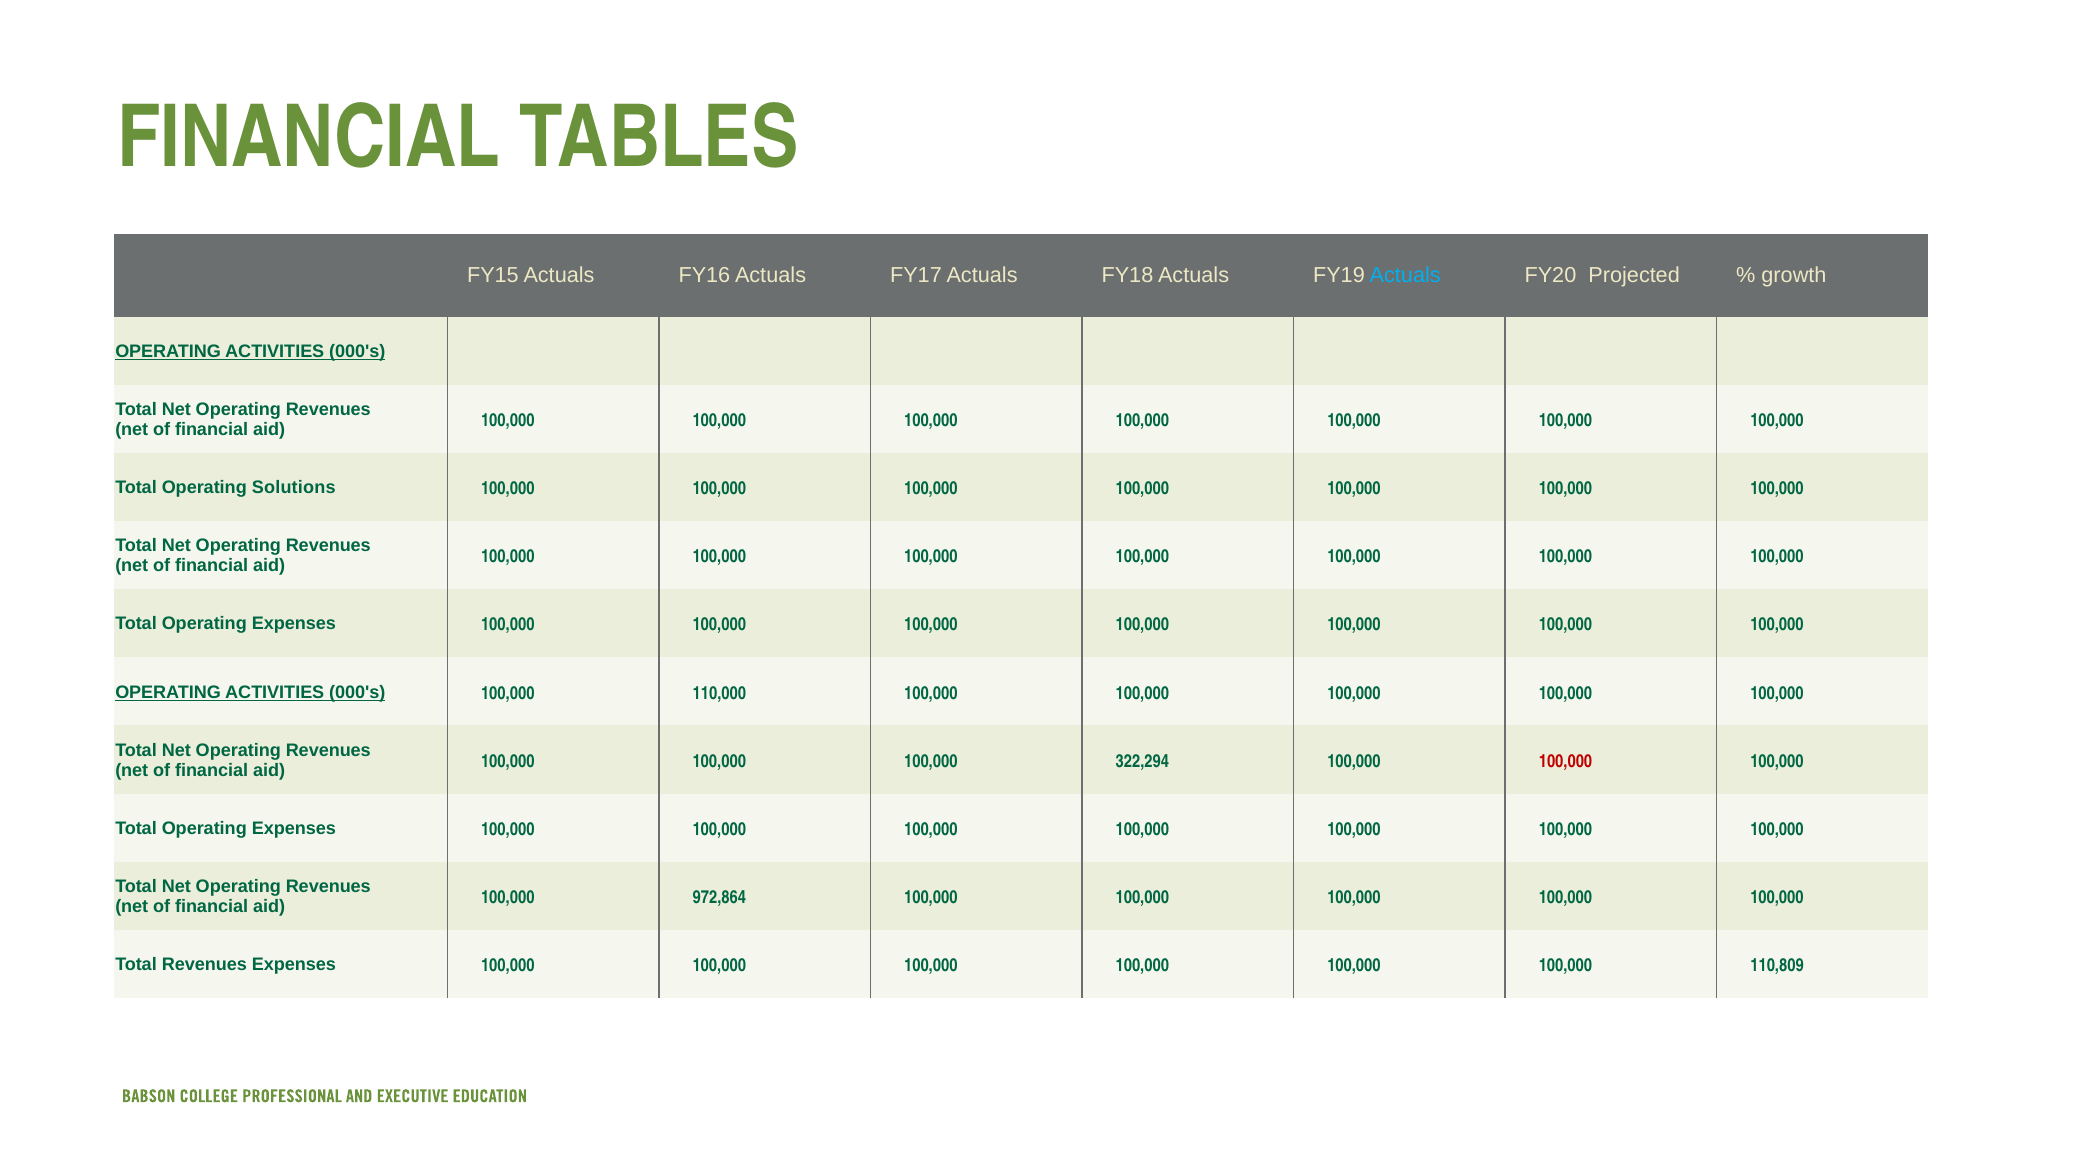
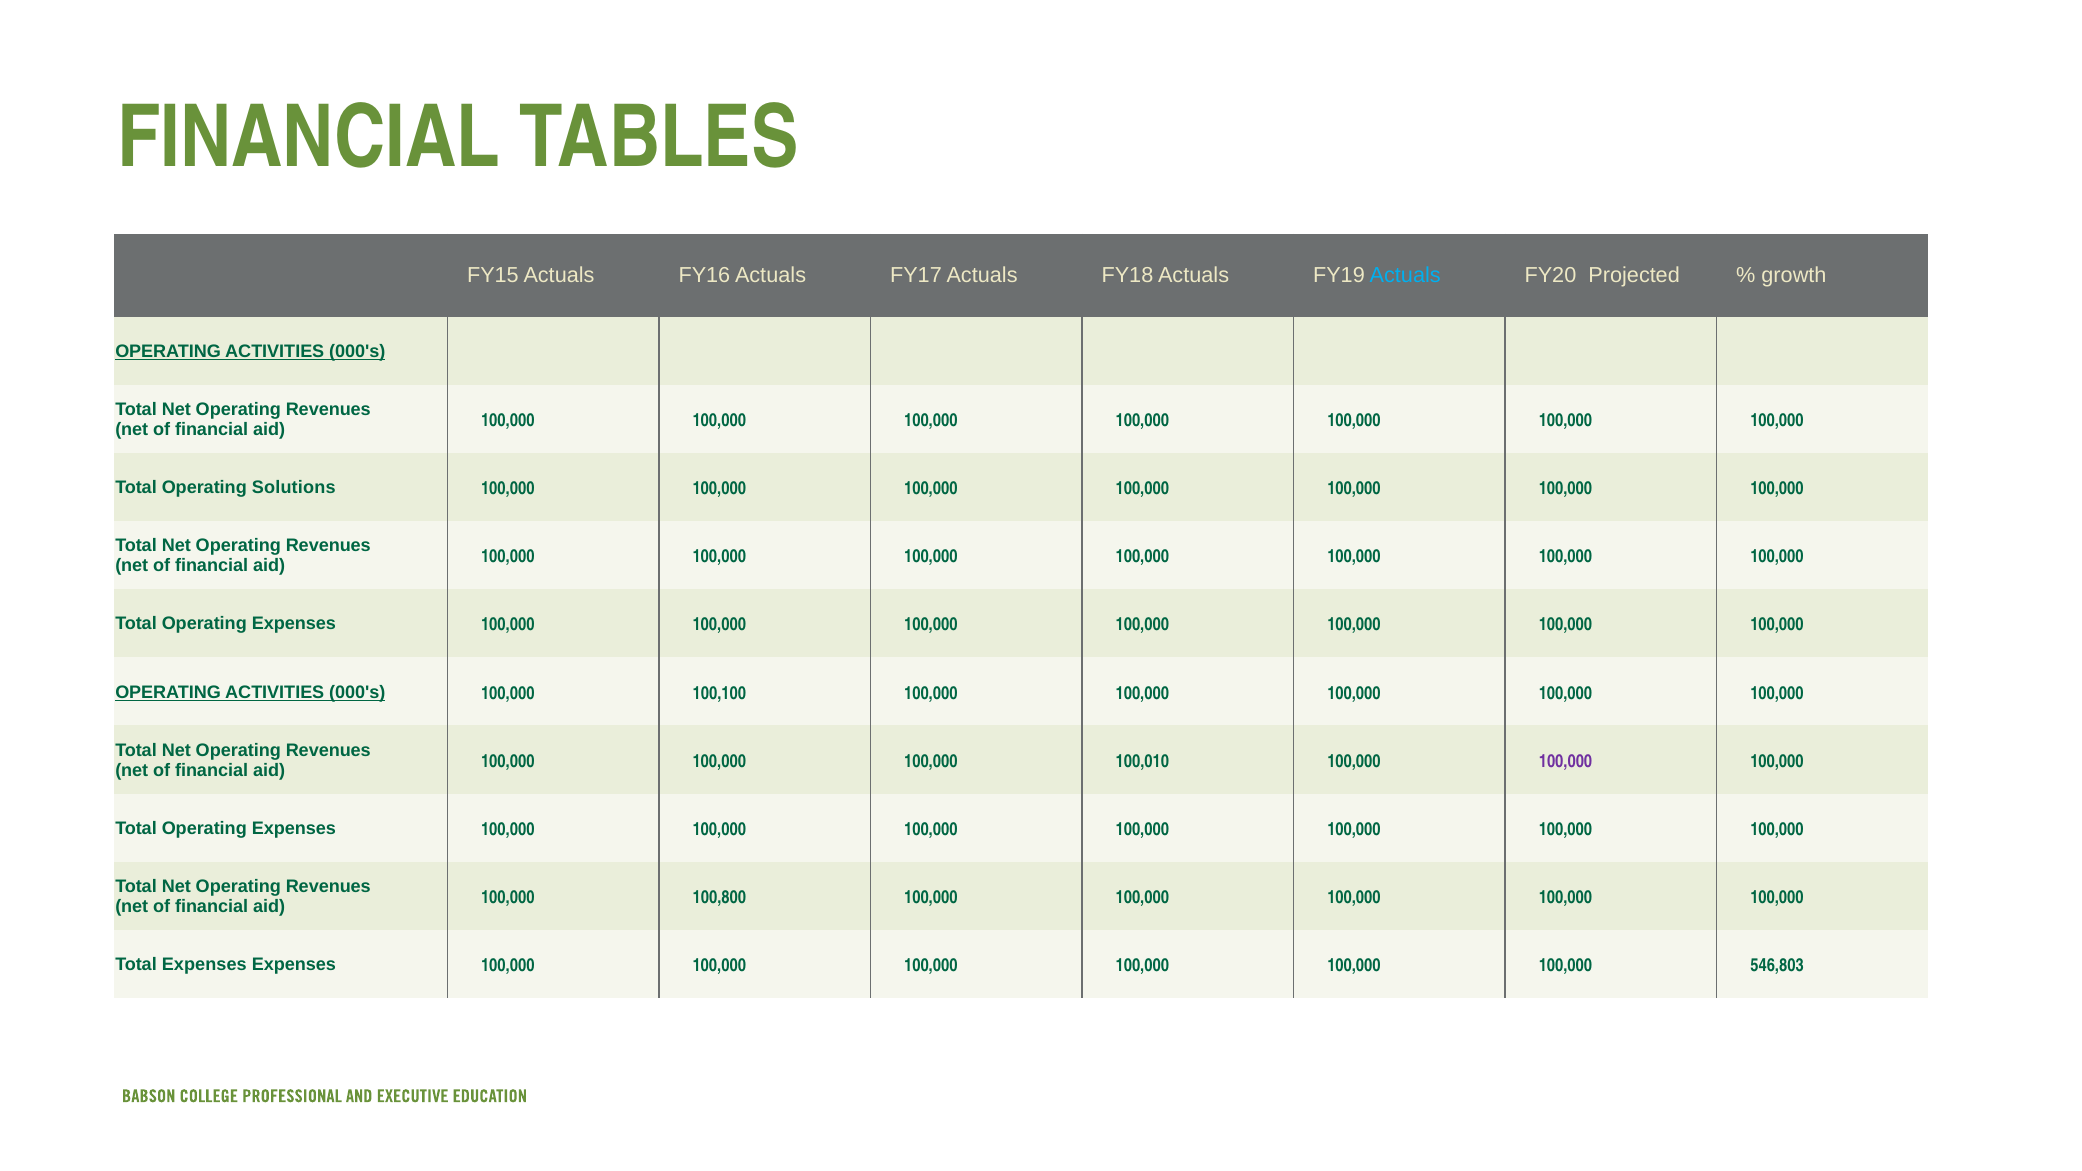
110,000: 110,000 -> 100,100
322,294: 322,294 -> 100,010
100,000 at (1566, 761) colour: red -> purple
972,864: 972,864 -> 100,800
Total Revenues: Revenues -> Expenses
110,809: 110,809 -> 546,803
